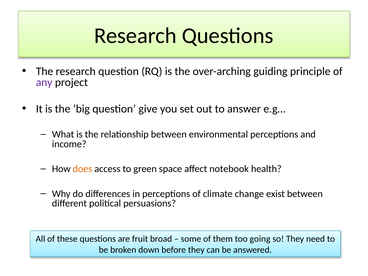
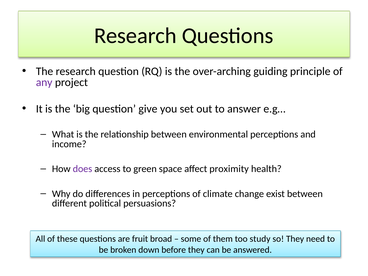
does colour: orange -> purple
notebook: notebook -> proximity
going: going -> study
